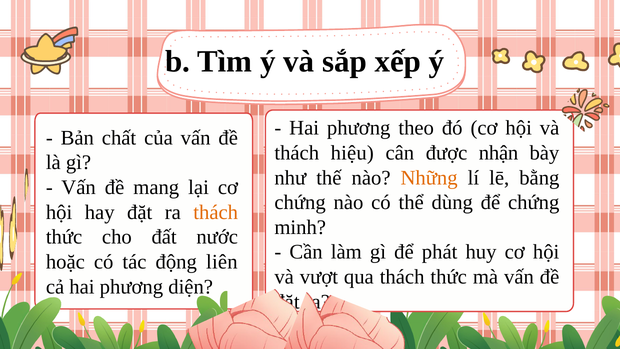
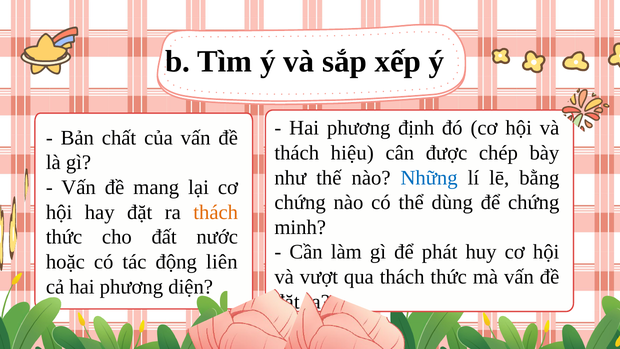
theo: theo -> định
nhận: nhận -> chép
Những colour: orange -> blue
